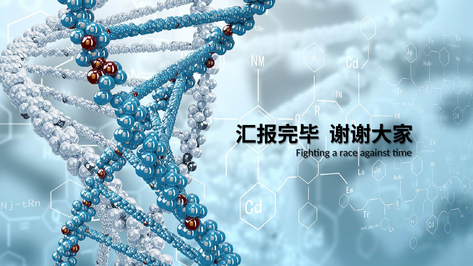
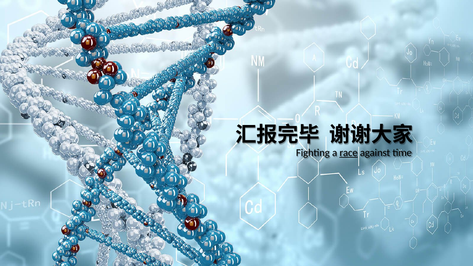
race underline: none -> present
